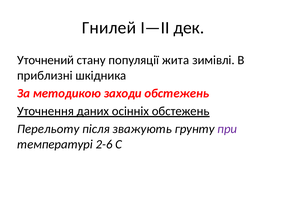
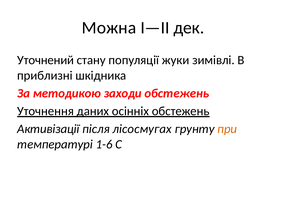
Гнилей: Гнилей -> Можна
жита: жита -> жуки
Перельоту: Перельоту -> Активізації
зважують: зважують -> лісосмугах
при colour: purple -> orange
2-6: 2-6 -> 1-6
